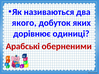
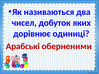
якого: якого -> чисел
